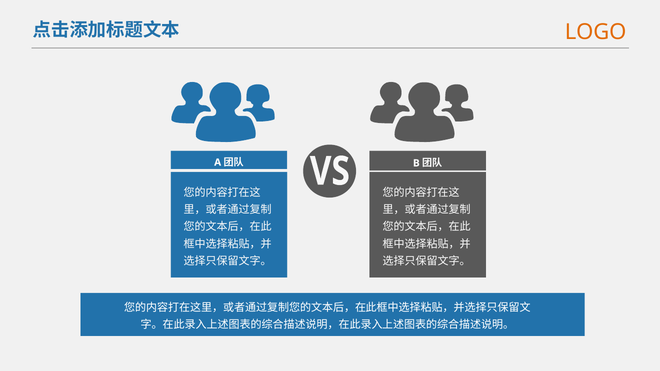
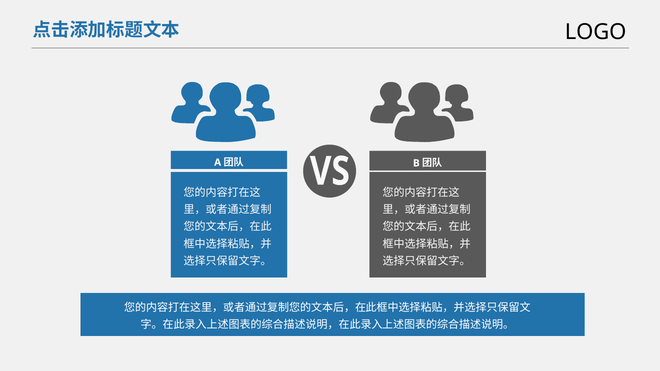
LOGO colour: orange -> black
